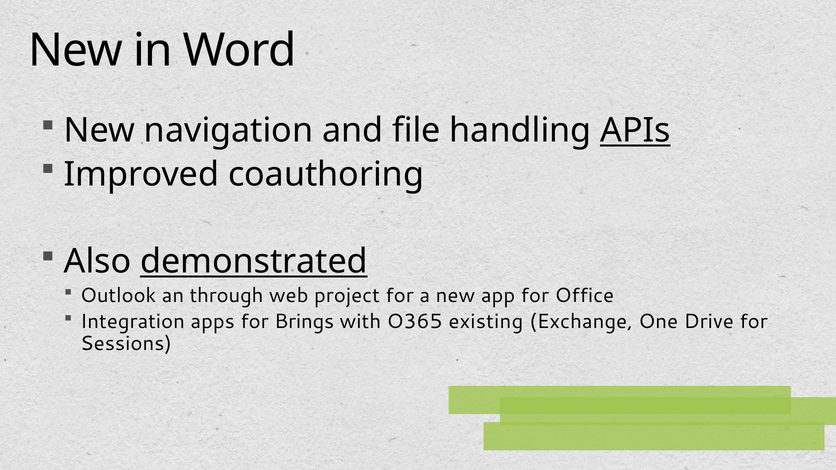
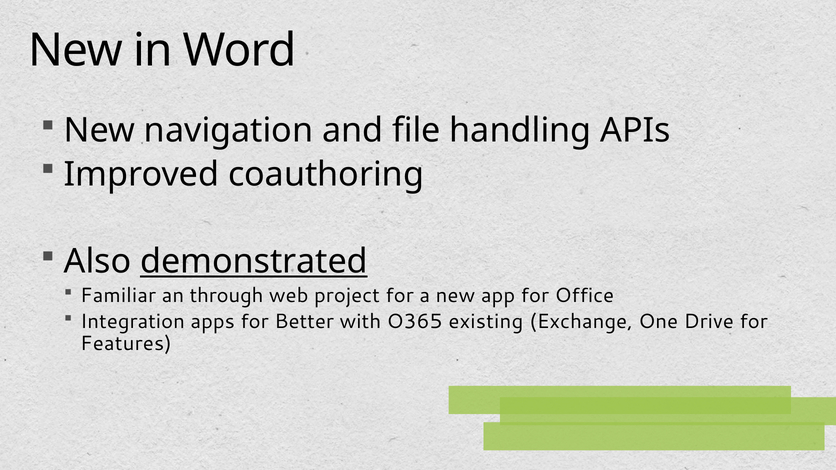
APIs underline: present -> none
Outlook: Outlook -> Familiar
Brings: Brings -> Better
Sessions: Sessions -> Features
